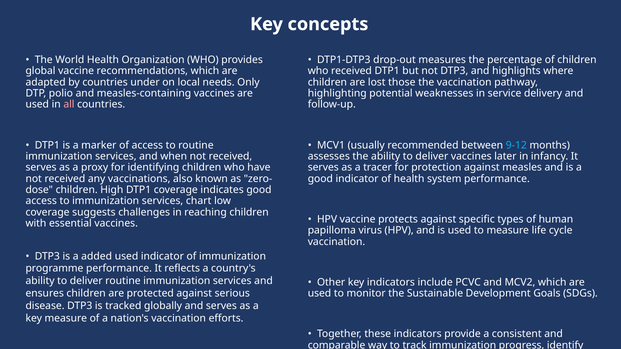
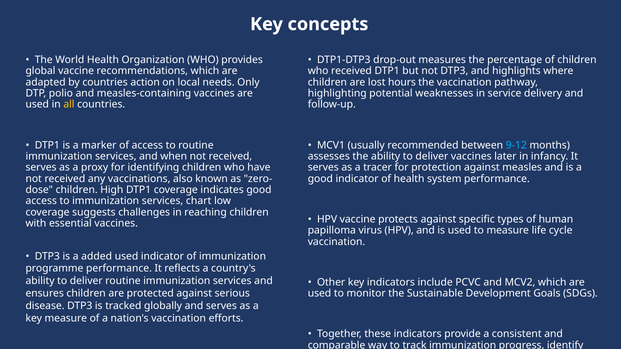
countries under: under -> action
lost those: those -> hours
all colour: pink -> yellow
